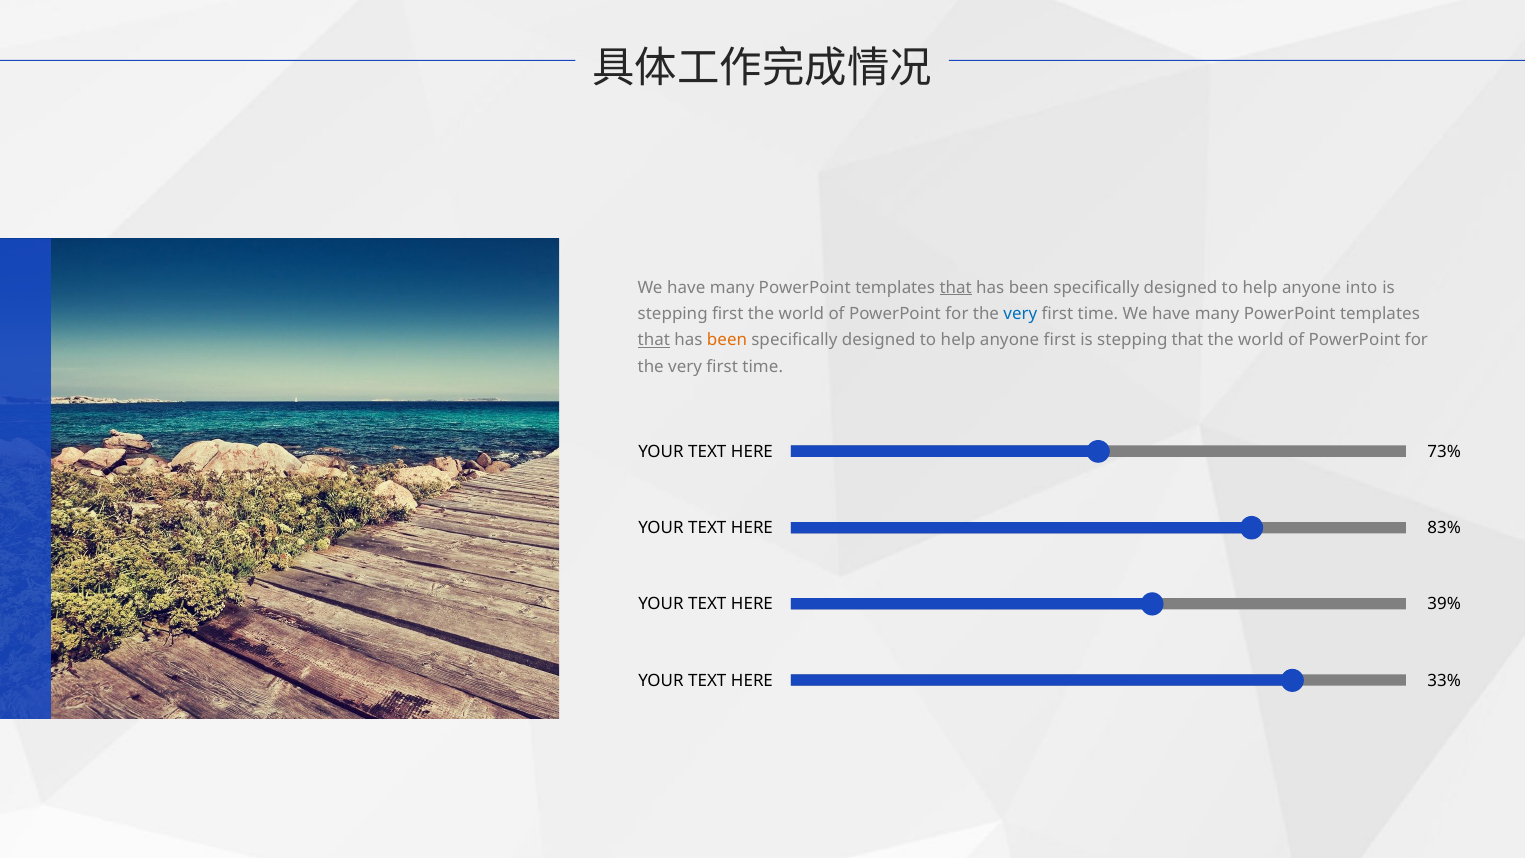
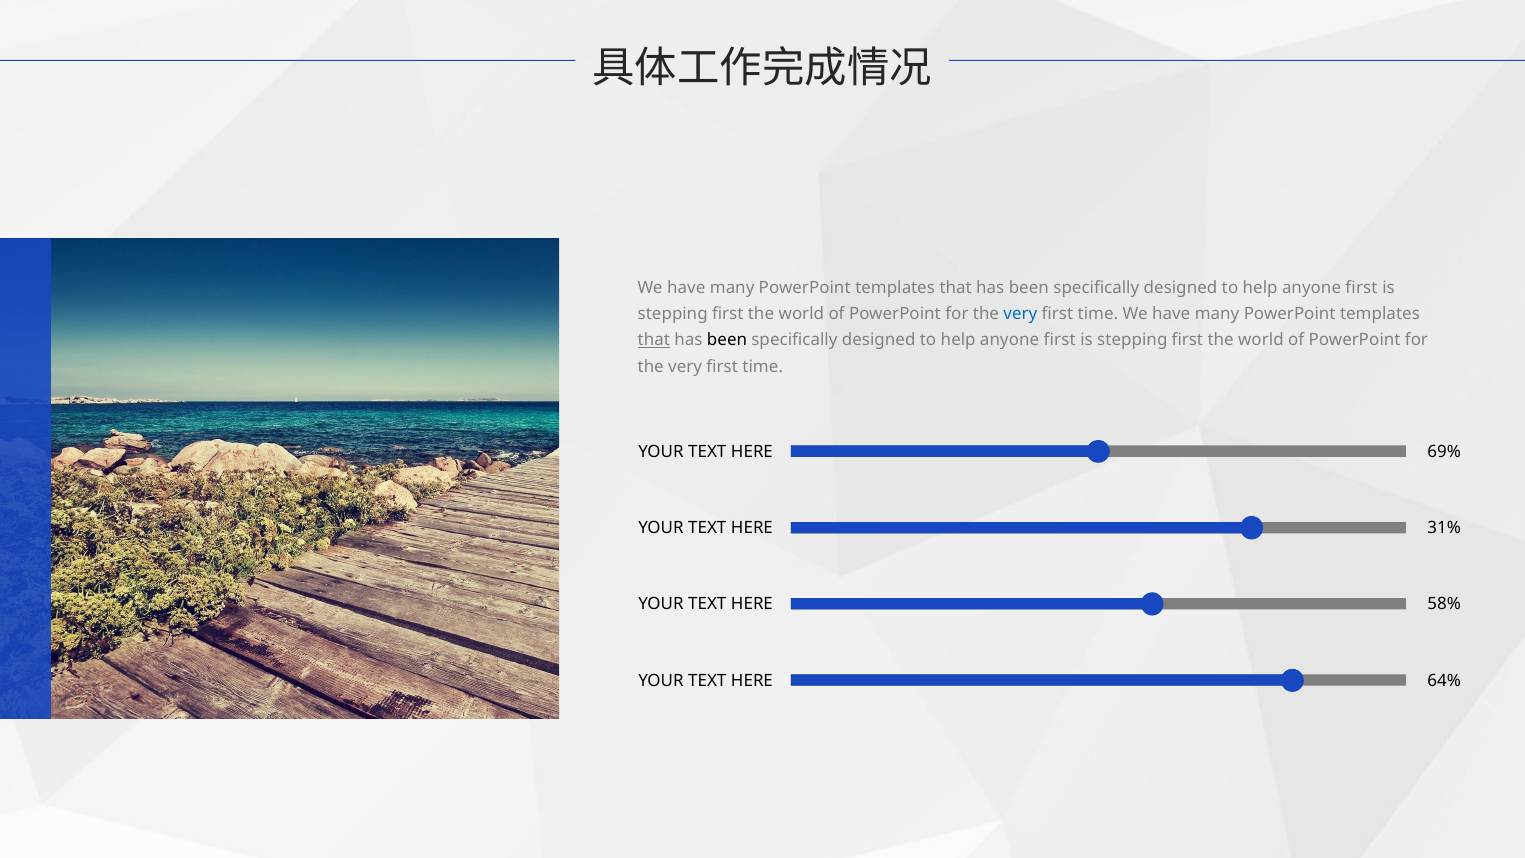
that at (956, 287) underline: present -> none
into at (1362, 287): into -> first
been at (727, 340) colour: orange -> black
that at (1187, 340): that -> first
73%: 73% -> 69%
83%: 83% -> 31%
39%: 39% -> 58%
33%: 33% -> 64%
